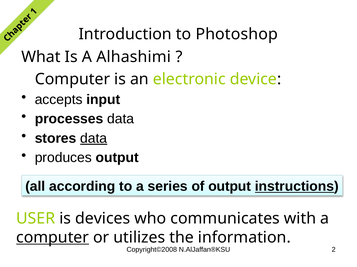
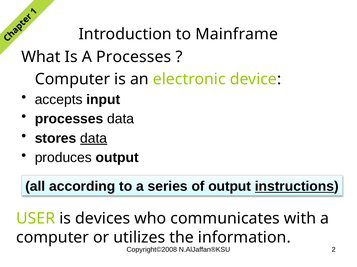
Photoshop: Photoshop -> Mainframe
A Alhashimi: Alhashimi -> Processes
computer at (53, 238) underline: present -> none
